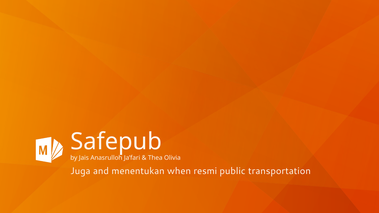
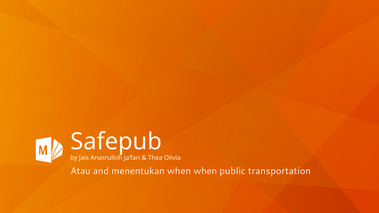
Juga: Juga -> Atau
when resmi: resmi -> when
